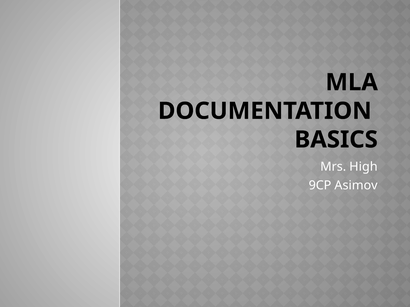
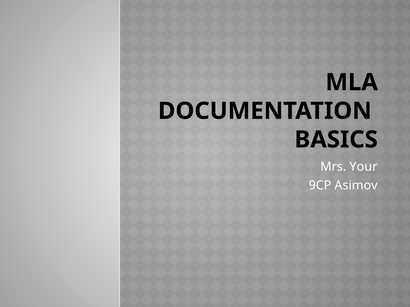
High: High -> Your
